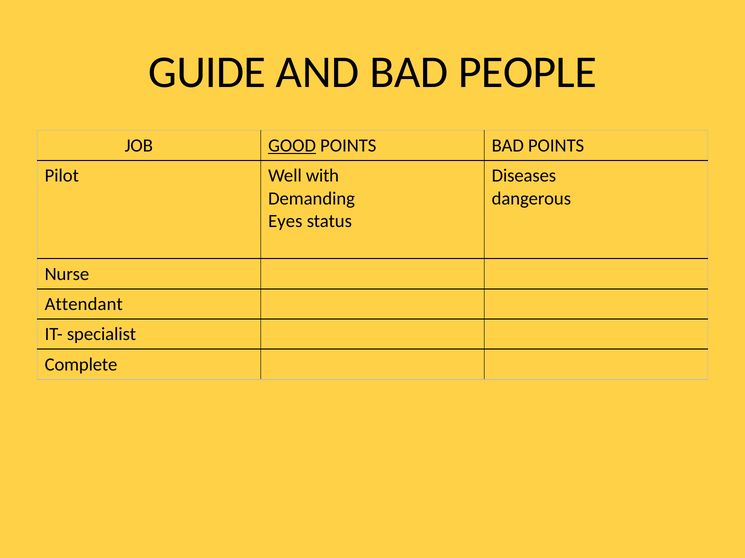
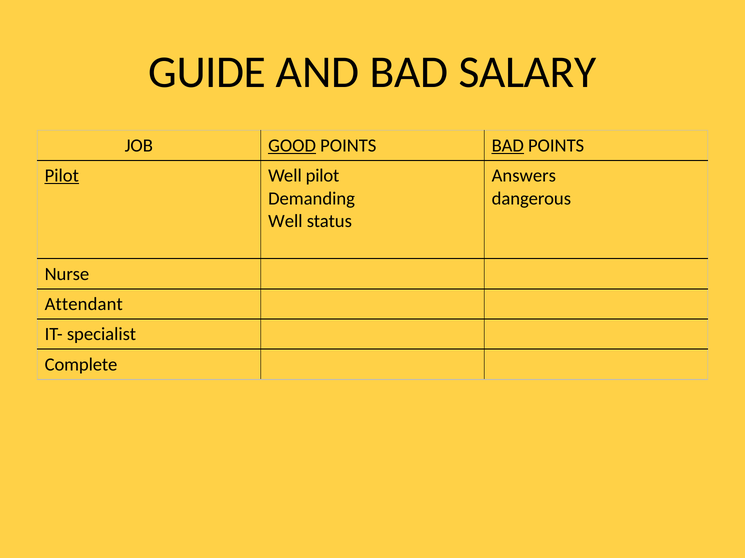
PEOPLE: PEOPLE -> SALARY
BAD at (508, 146) underline: none -> present
Pilot at (62, 176) underline: none -> present
Well with: with -> pilot
Diseases: Diseases -> Answers
Eyes at (285, 221): Eyes -> Well
